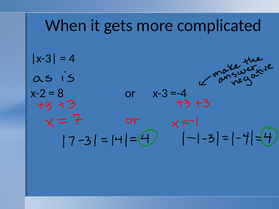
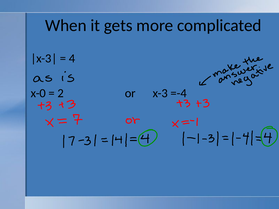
x-2: x-2 -> x-0
8: 8 -> 2
